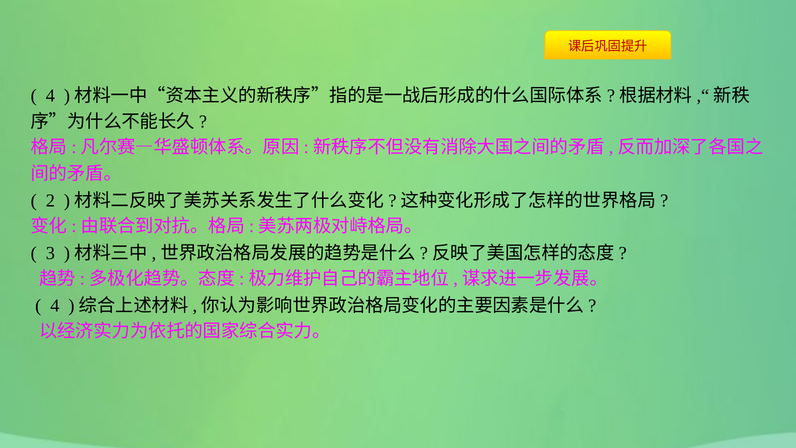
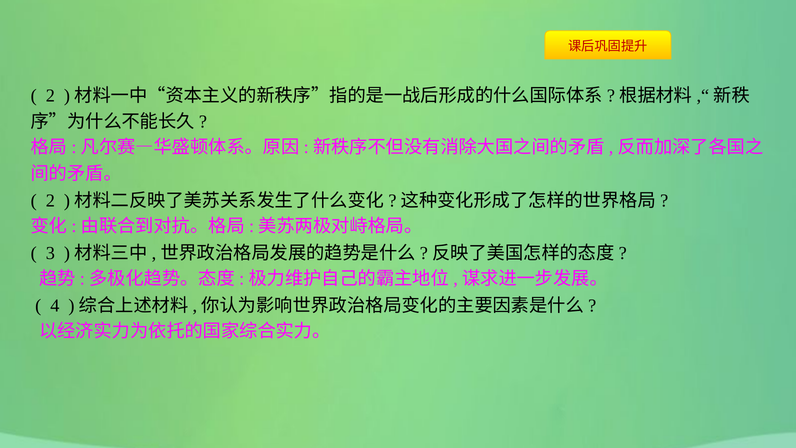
4 at (50, 96): 4 -> 2
